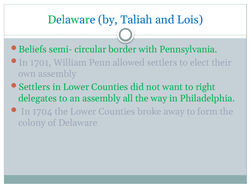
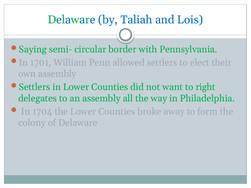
Beliefs: Beliefs -> Saying
